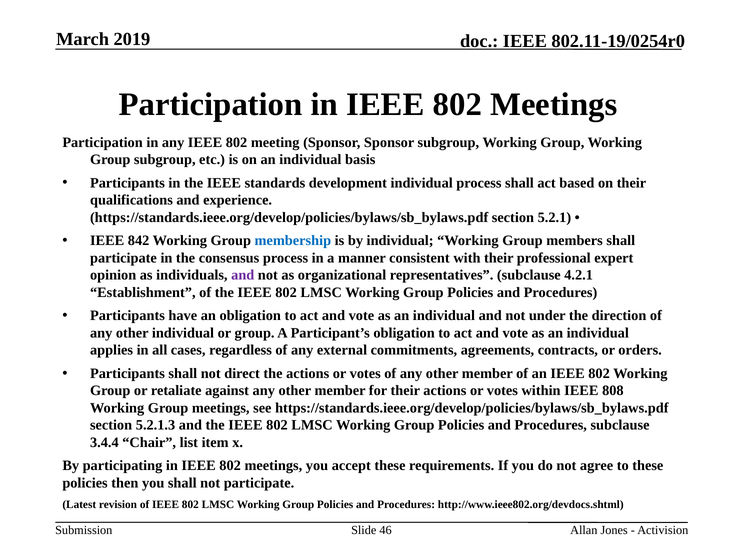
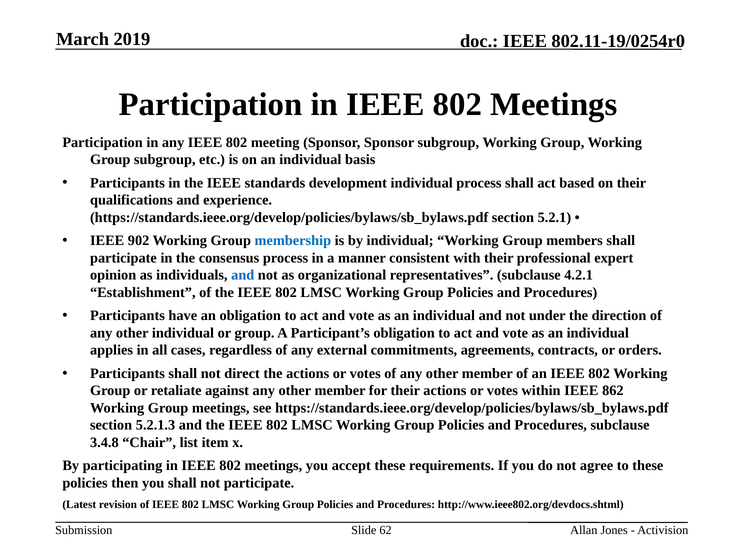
842: 842 -> 902
and at (243, 275) colour: purple -> blue
808: 808 -> 862
3.4.4: 3.4.4 -> 3.4.8
46: 46 -> 62
